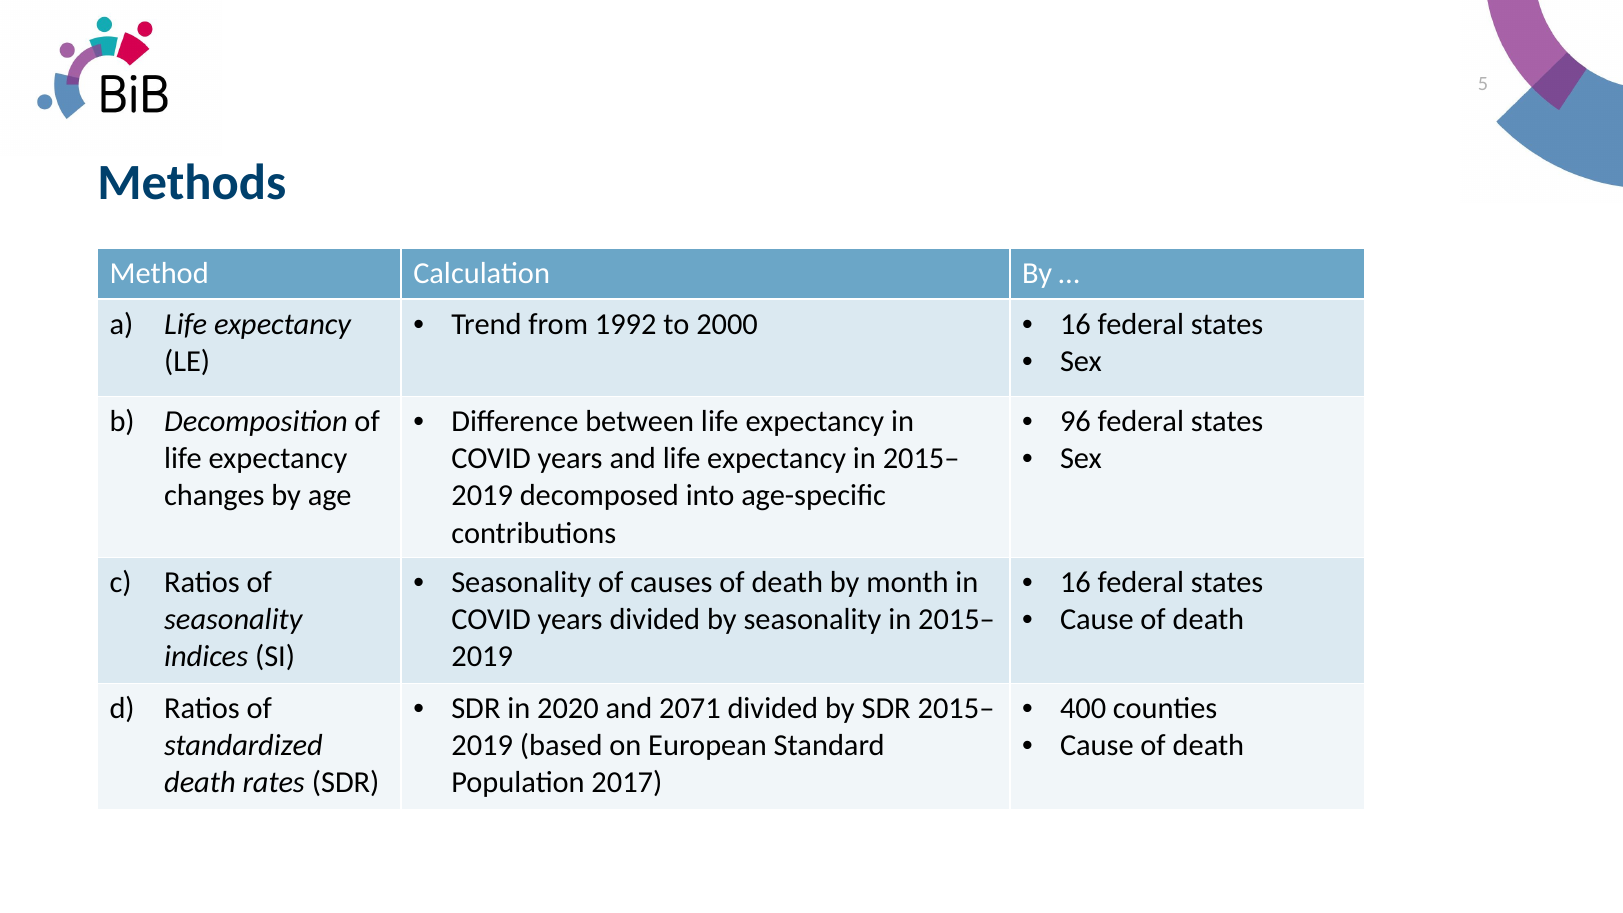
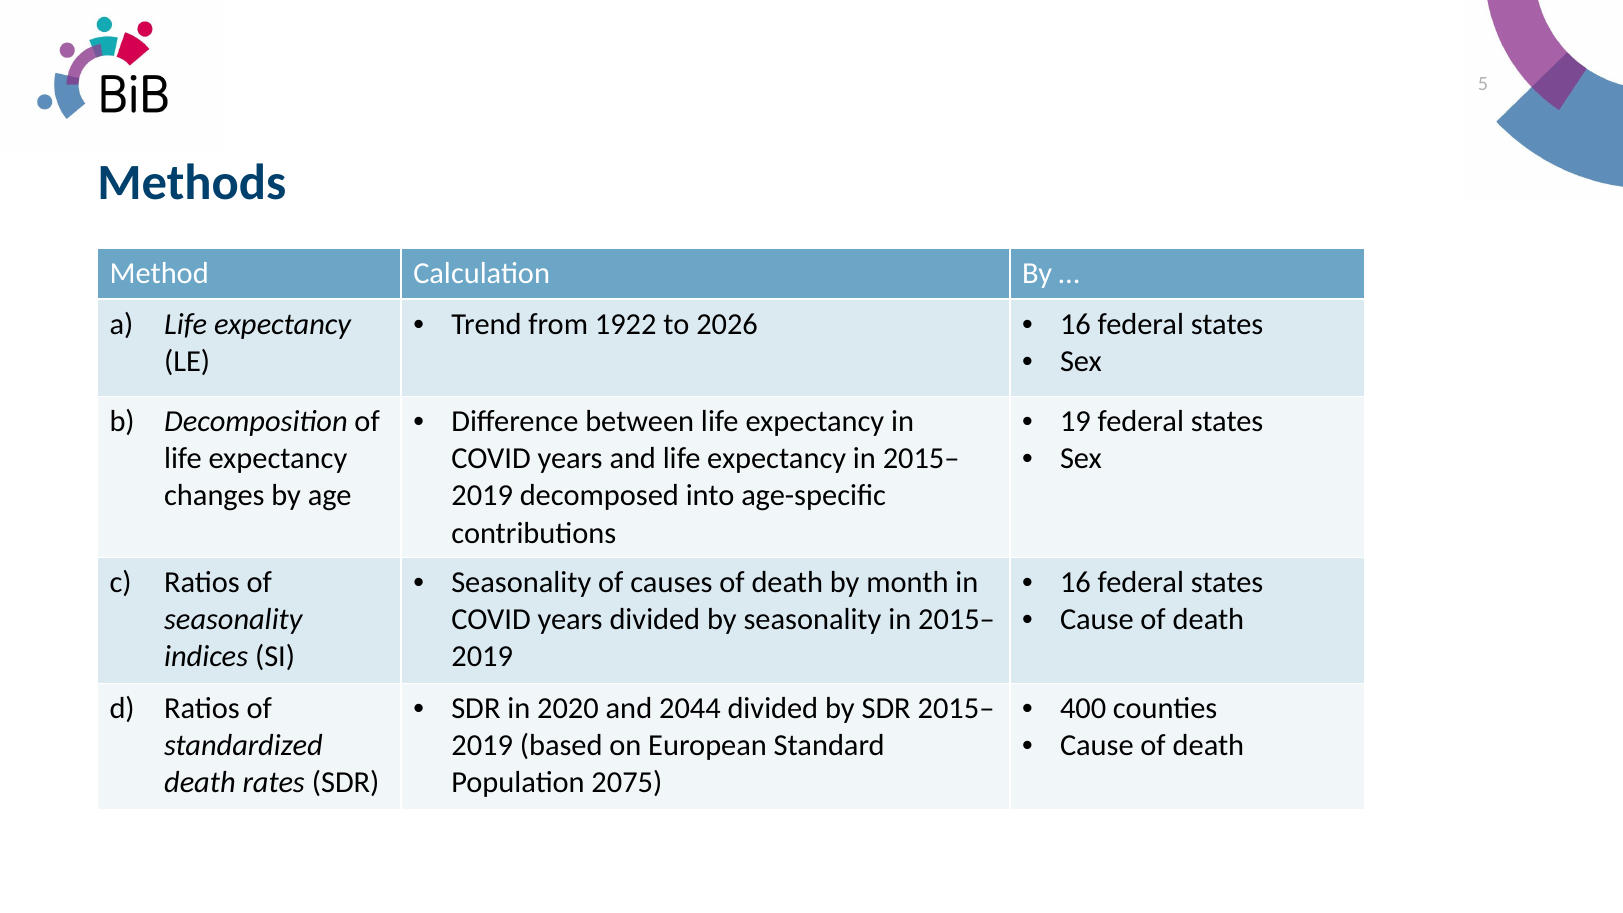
1992: 1992 -> 1922
2000: 2000 -> 2026
96: 96 -> 19
2071: 2071 -> 2044
2017: 2017 -> 2075
